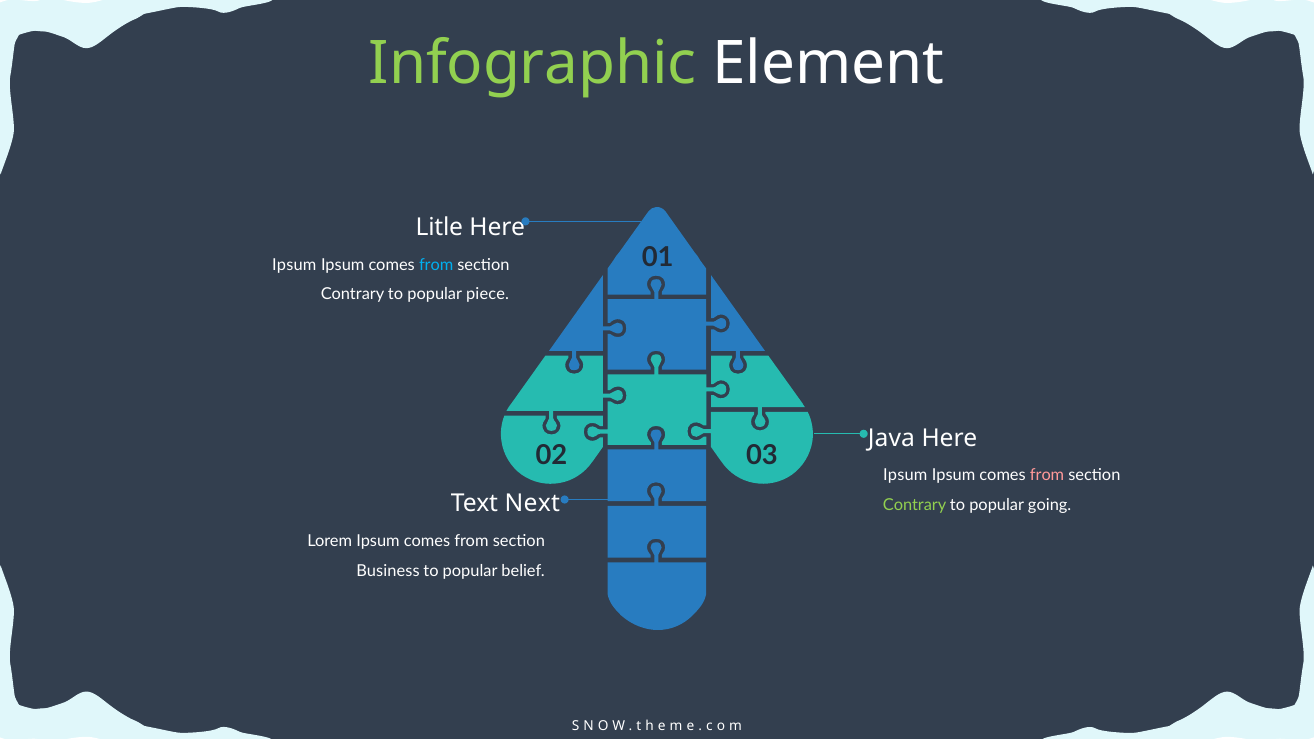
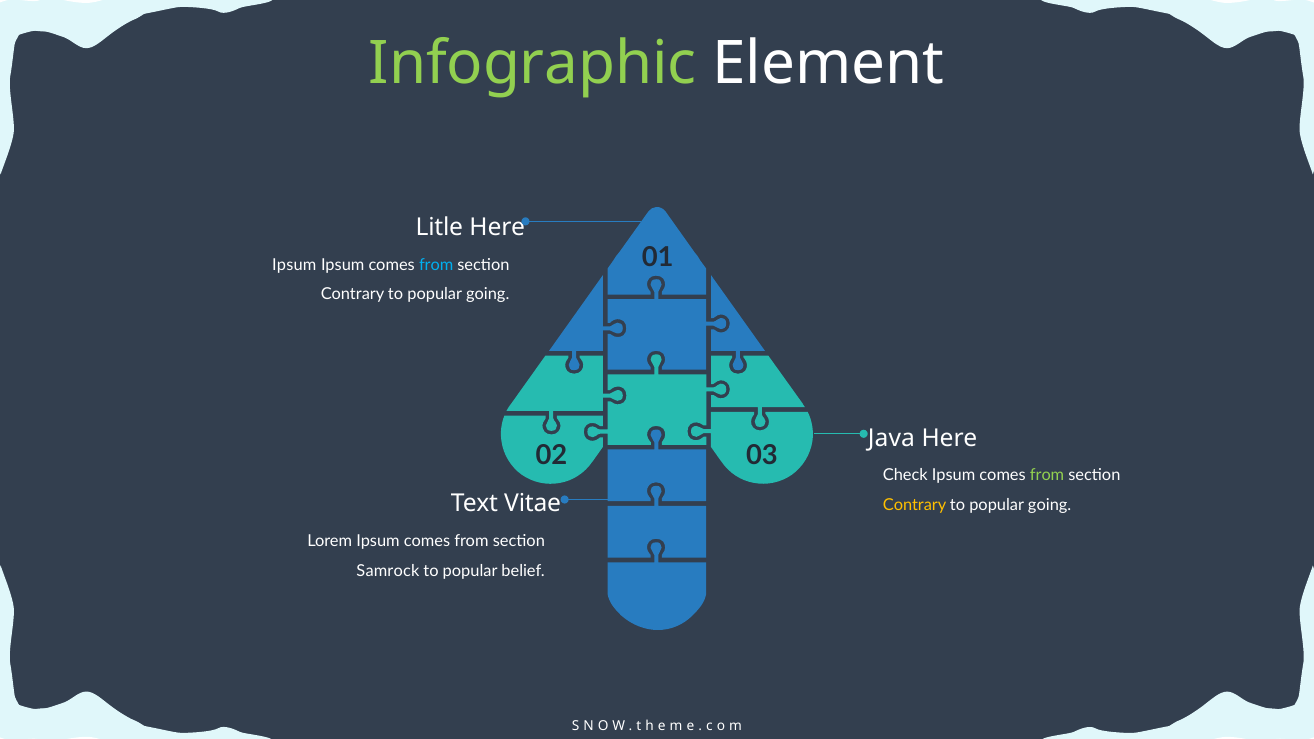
piece at (488, 295): piece -> going
Ipsum at (905, 476): Ipsum -> Check
from at (1047, 476) colour: pink -> light green
Next: Next -> Vitae
Contrary at (915, 505) colour: light green -> yellow
Business: Business -> Samrock
